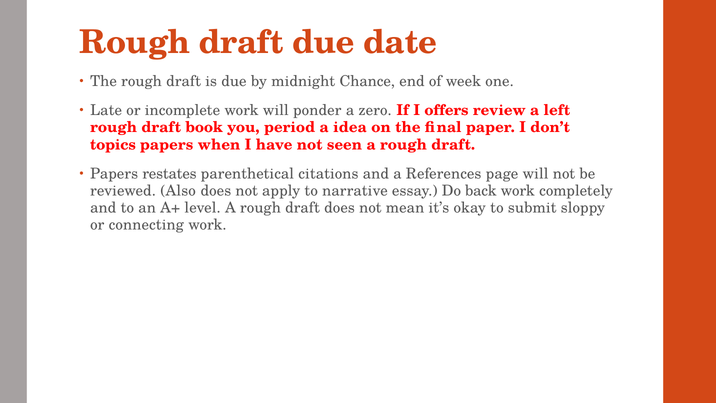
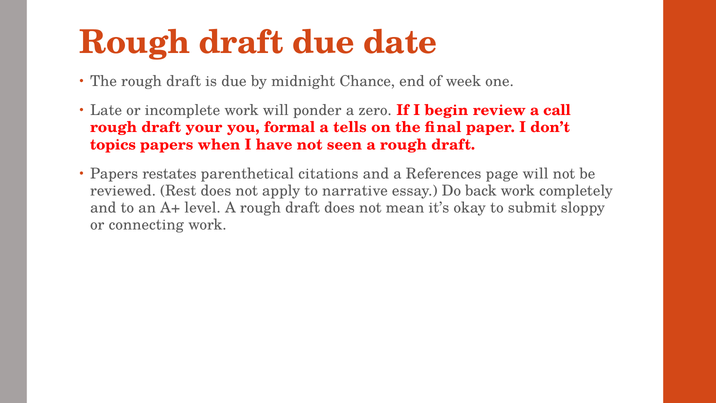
offers: offers -> begin
left: left -> call
book: book -> your
period: period -> formal
idea: idea -> tells
Also: Also -> Rest
